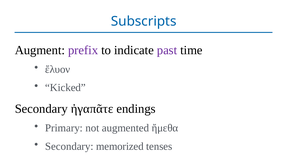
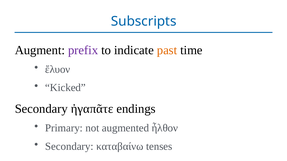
past colour: purple -> orange
ἤμεθα: ἤμεθα -> ἦλθον
memorized: memorized -> καταβαίνω
